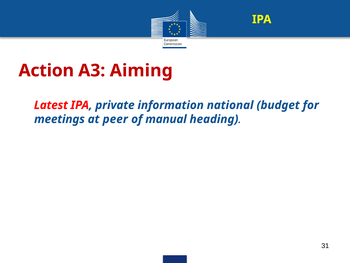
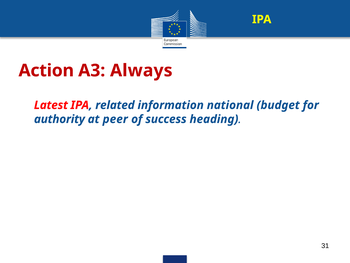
Aiming: Aiming -> Always
private: private -> related
meetings: meetings -> authority
manual: manual -> success
